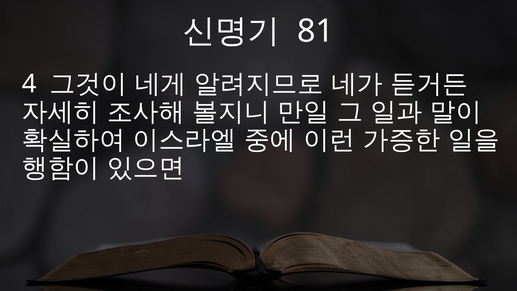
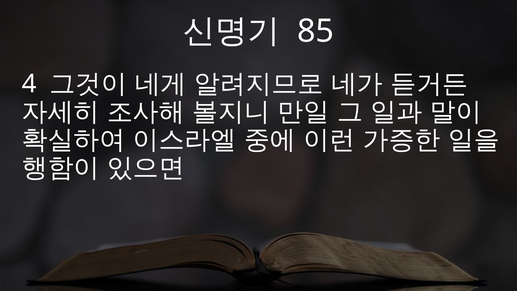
81: 81 -> 85
